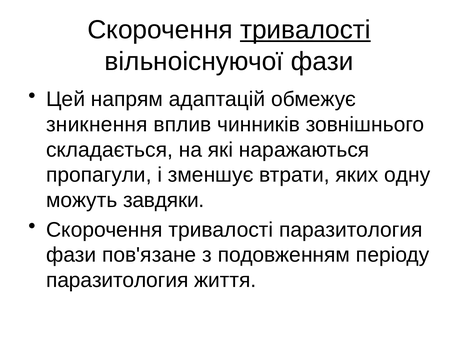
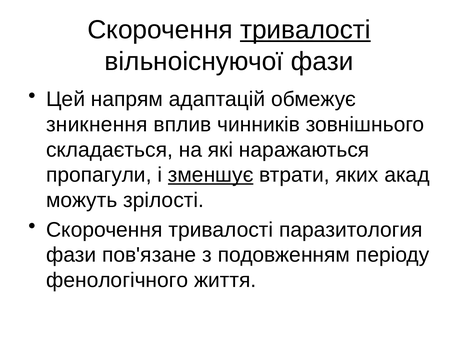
зменшує underline: none -> present
одну: одну -> акад
завдяки: завдяки -> зрілості
паразитология at (117, 280): паразитология -> фенологічного
